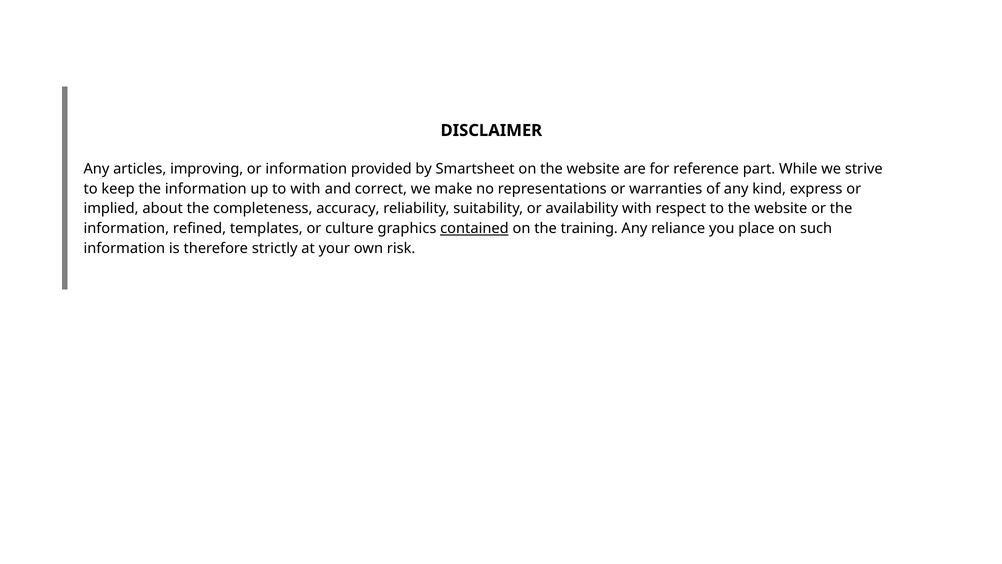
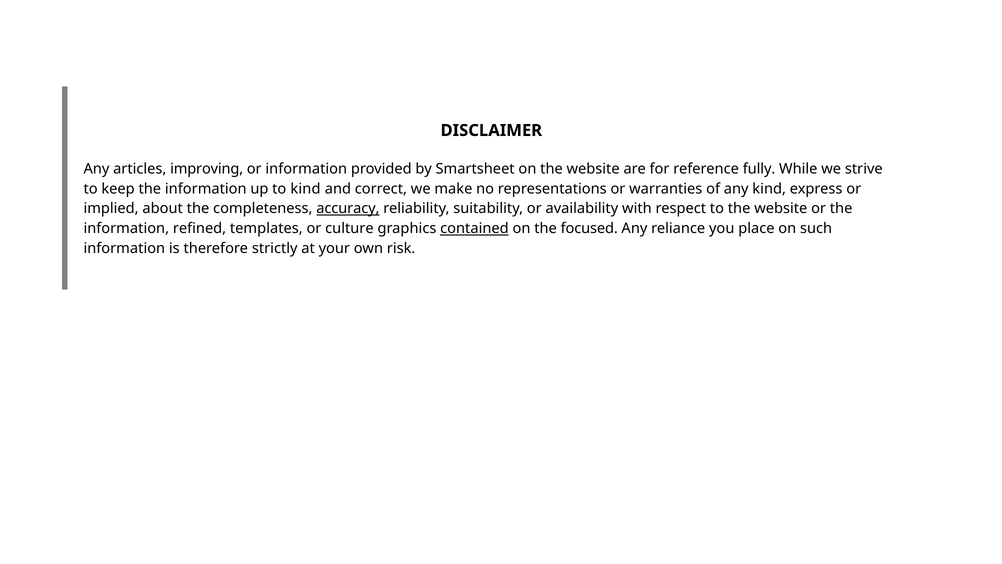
part: part -> fully
to with: with -> kind
accuracy underline: none -> present
training: training -> focused
